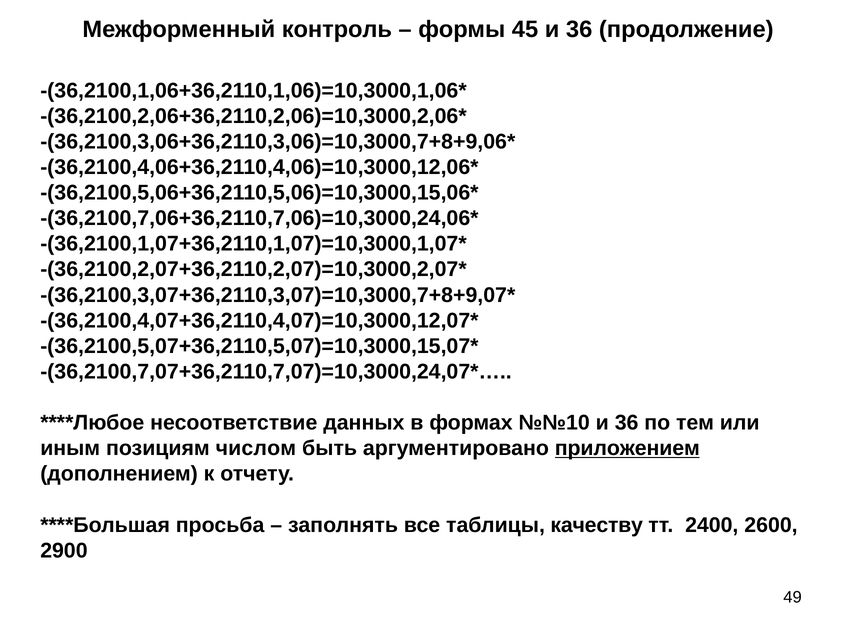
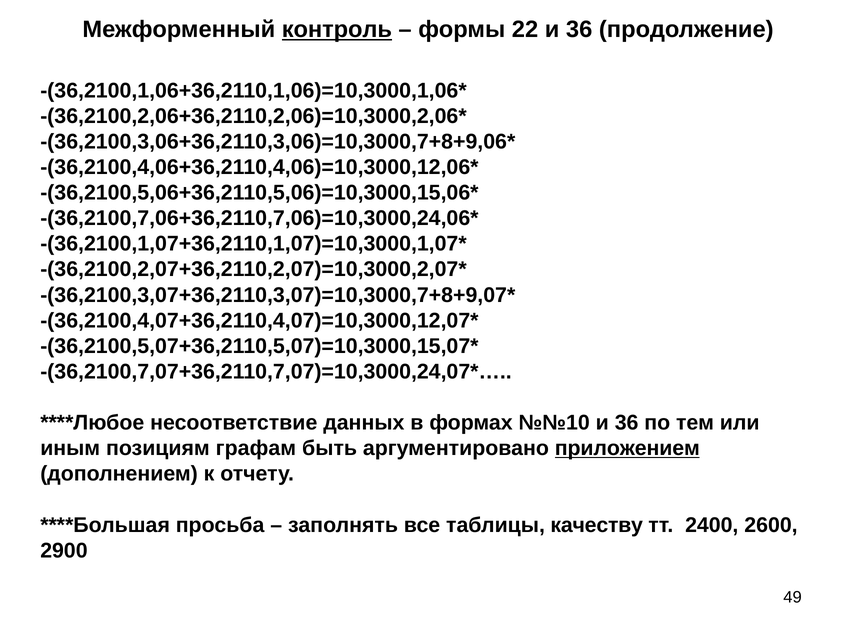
контроль underline: none -> present
45: 45 -> 22
числом: числом -> графам
